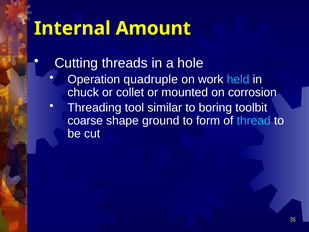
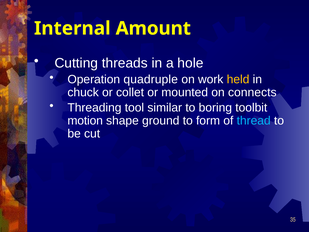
held colour: light blue -> yellow
corrosion: corrosion -> connects
coarse: coarse -> motion
